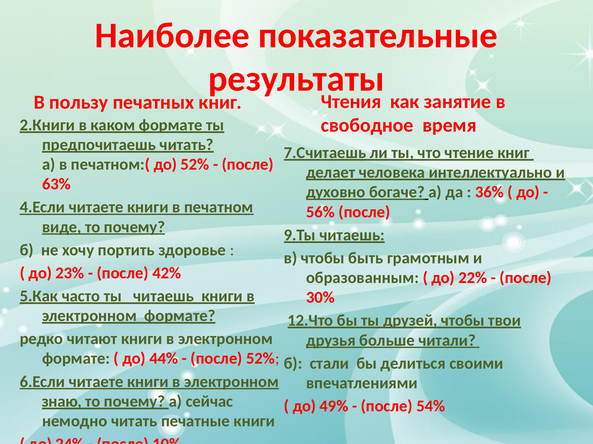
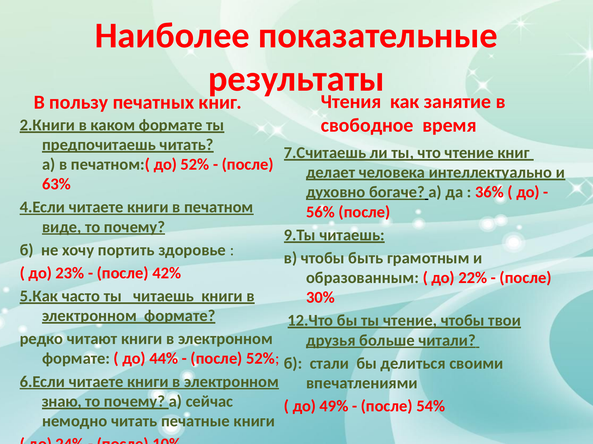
ты друзей: друзей -> чтение
